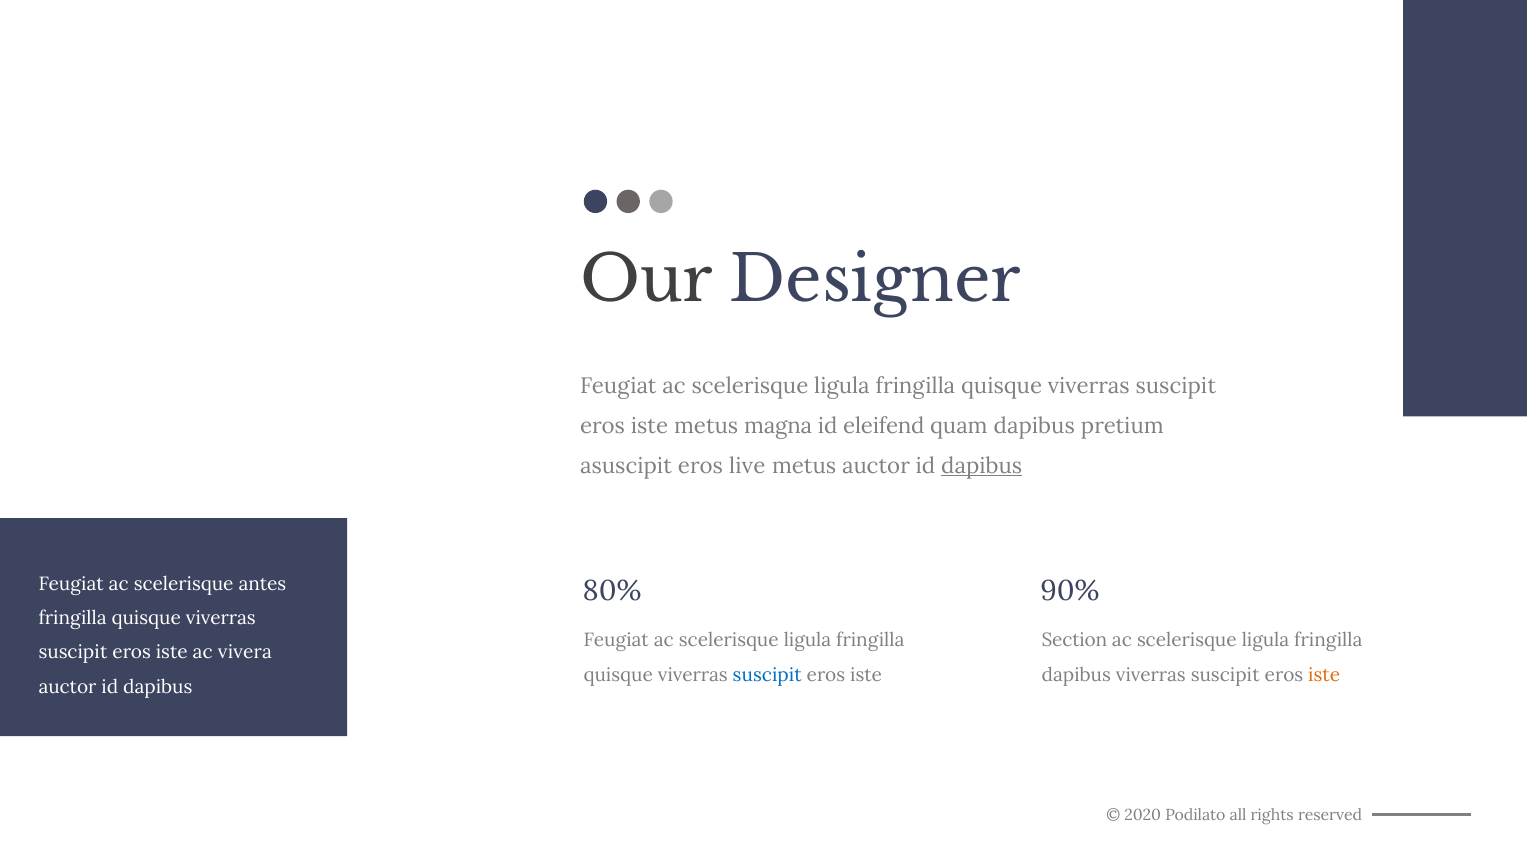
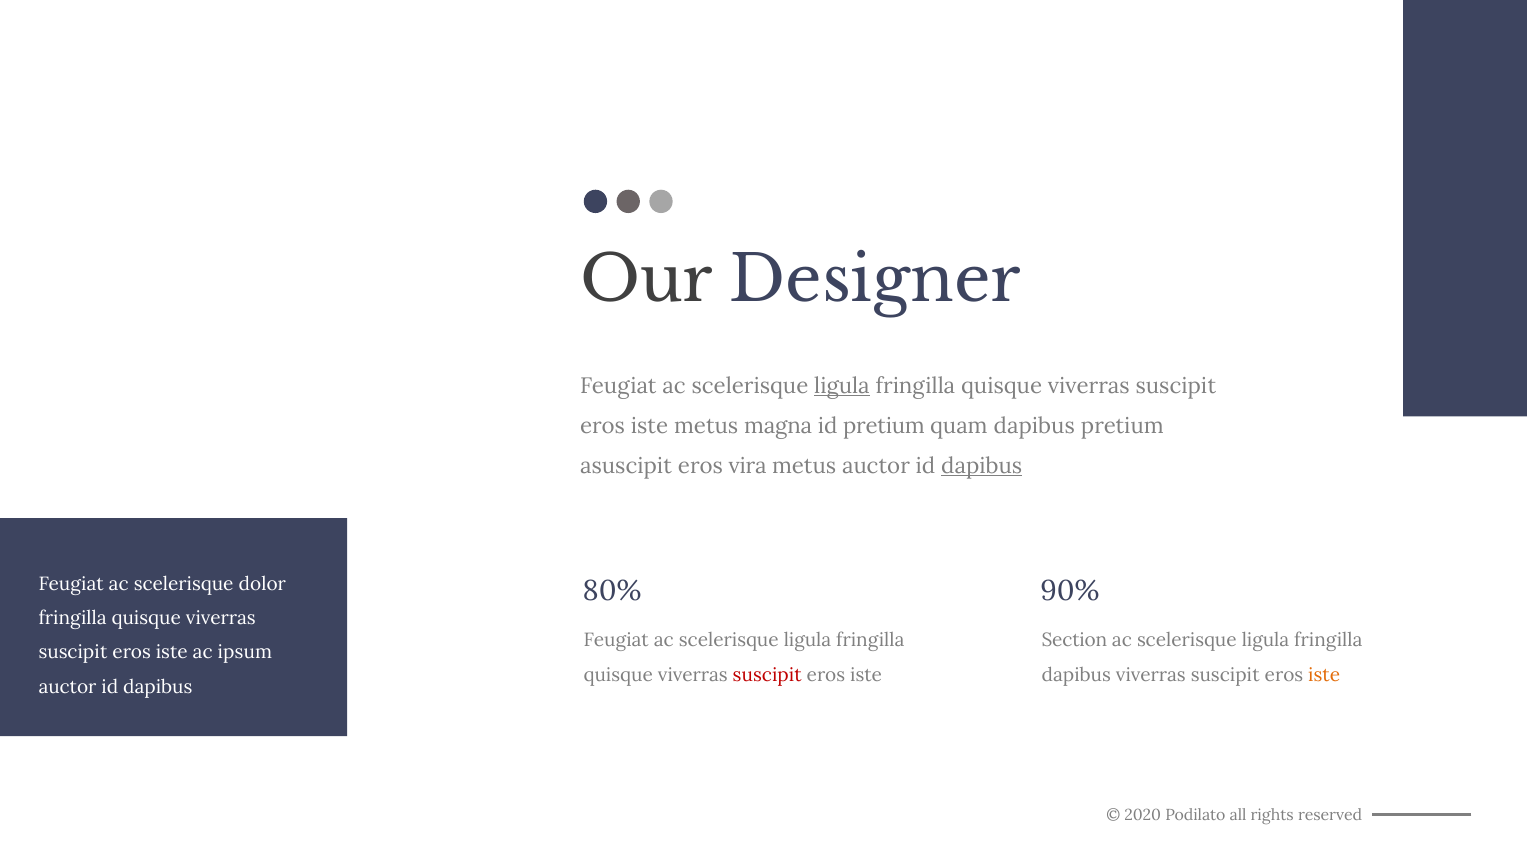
ligula at (842, 386) underline: none -> present
id eleifend: eleifend -> pretium
live: live -> vira
antes: antes -> dolor
vivera: vivera -> ipsum
suscipit at (767, 675) colour: blue -> red
